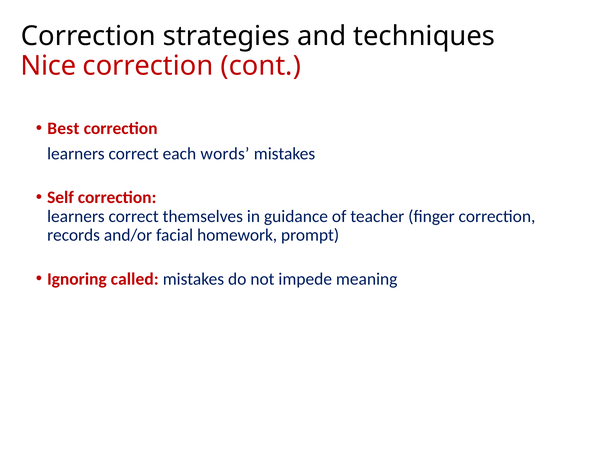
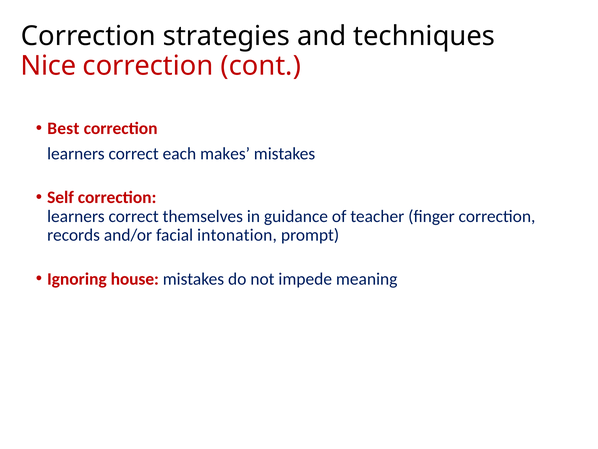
words: words -> makes
homework: homework -> intonation
called: called -> house
